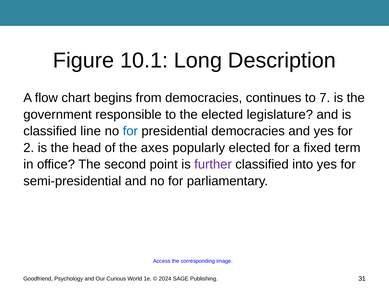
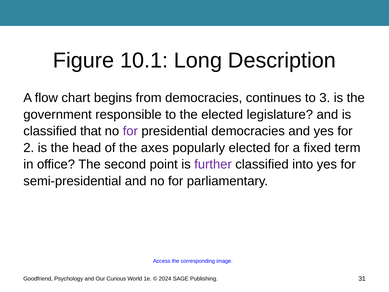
7: 7 -> 3
line: line -> that
for at (130, 131) colour: blue -> purple
